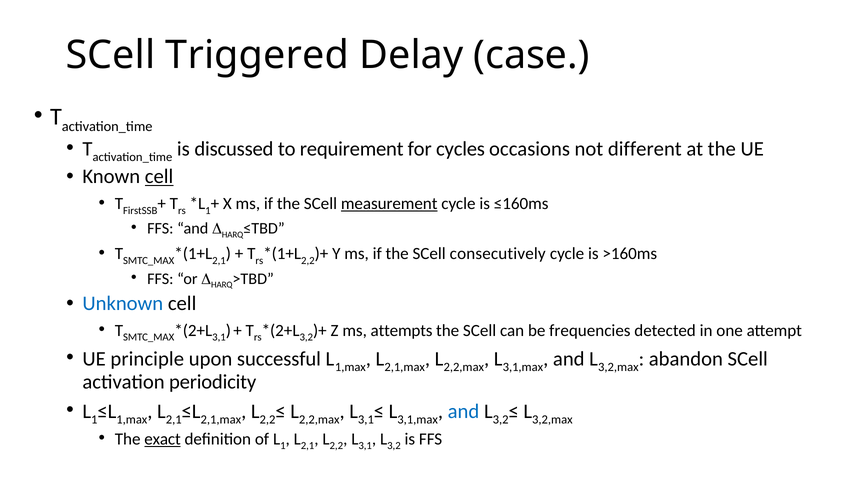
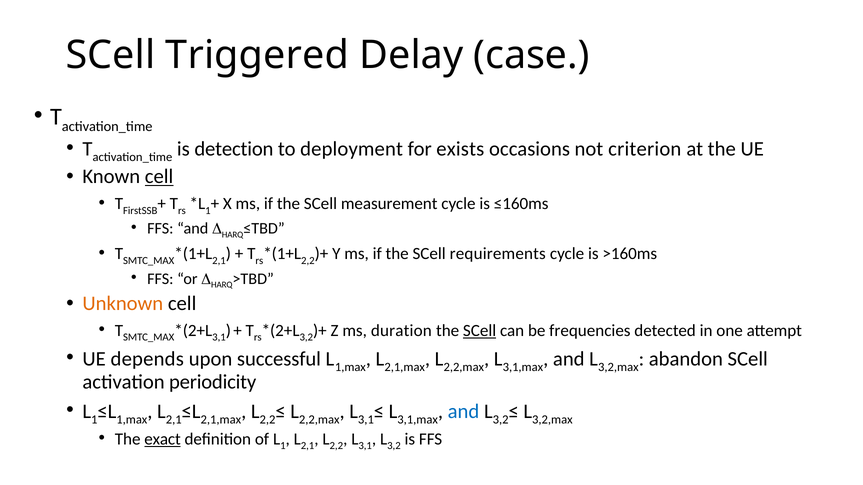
discussed: discussed -> detection
requirement: requirement -> deployment
cycles: cycles -> exists
different: different -> criterion
measurement underline: present -> none
consecutively: consecutively -> requirements
Unknown colour: blue -> orange
attempts: attempts -> duration
SCell at (480, 331) underline: none -> present
principle: principle -> depends
